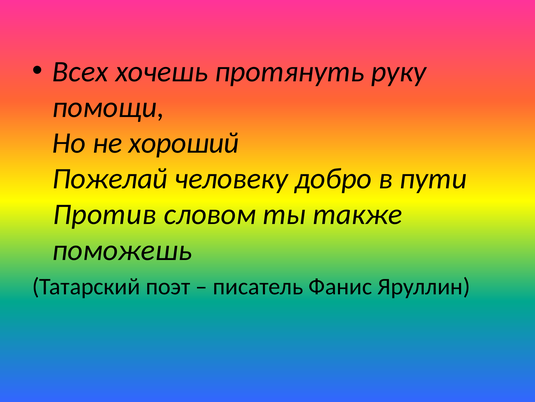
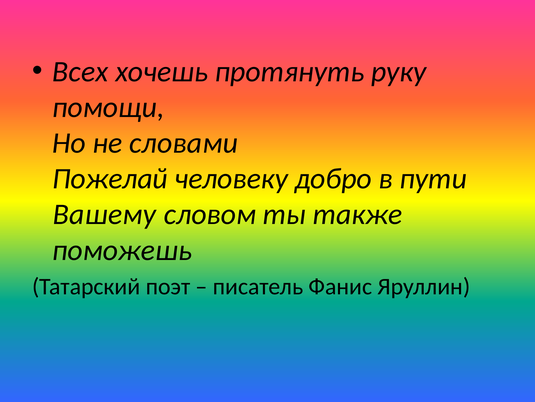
хороший: хороший -> словами
Против: Против -> Вашему
